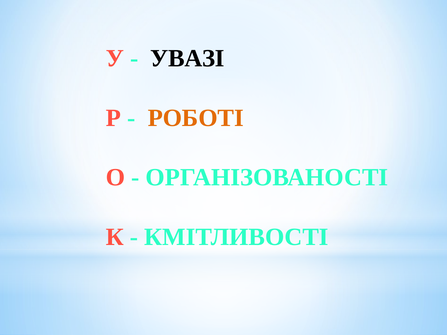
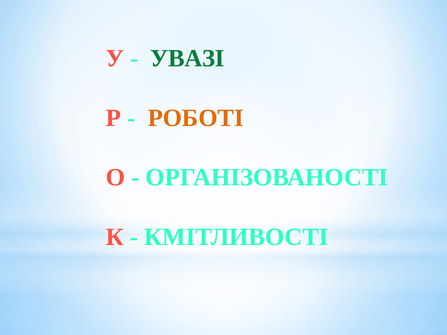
УВАЗІ colour: black -> green
